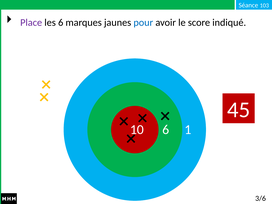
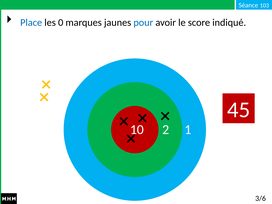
Place colour: purple -> blue
les 6: 6 -> 0
10 6: 6 -> 2
